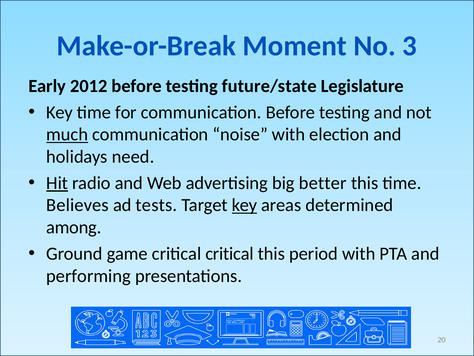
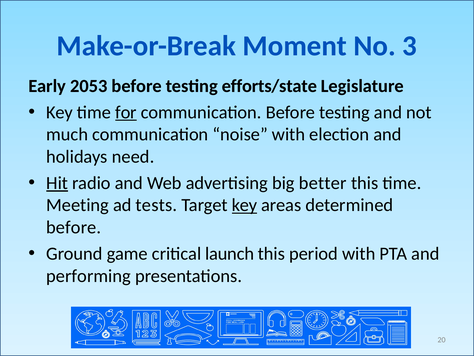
2012: 2012 -> 2053
future/state: future/state -> efforts/state
for underline: none -> present
much underline: present -> none
Believes: Believes -> Meeting
among at (74, 227): among -> before
critical critical: critical -> launch
